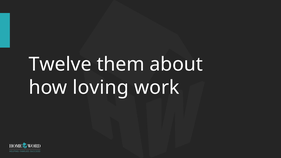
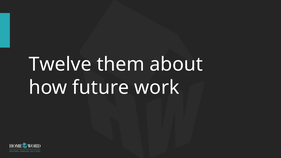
loving: loving -> future
